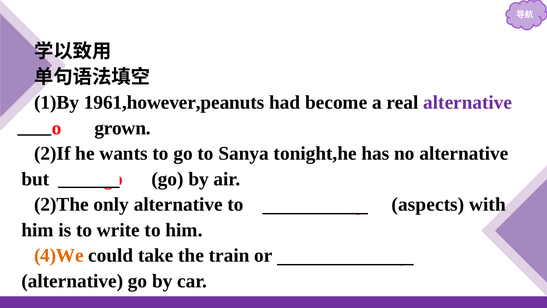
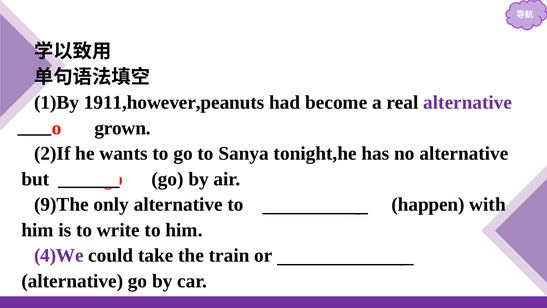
1961,however,peanuts: 1961,however,peanuts -> 1911,however,peanuts
2)The: 2)The -> 9)The
aspects: aspects -> happen
4)We colour: orange -> purple
